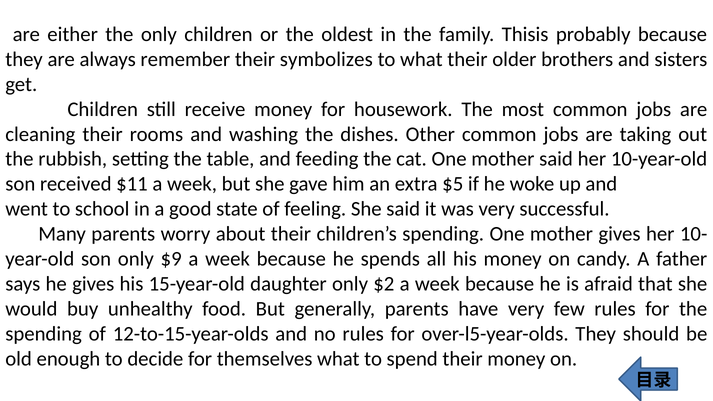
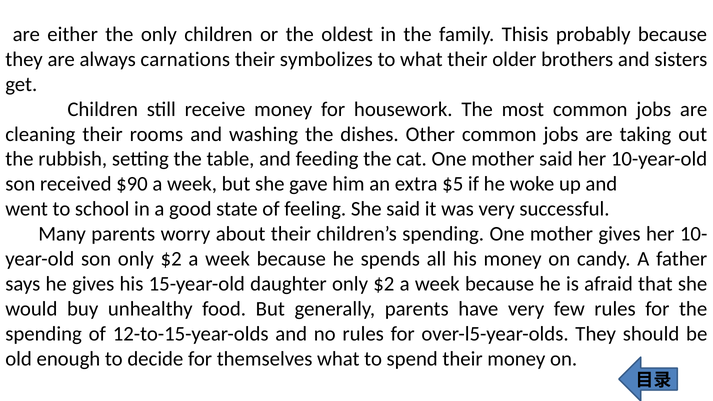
remember: remember -> carnations
$11: $11 -> $90
son only $9: $9 -> $2
